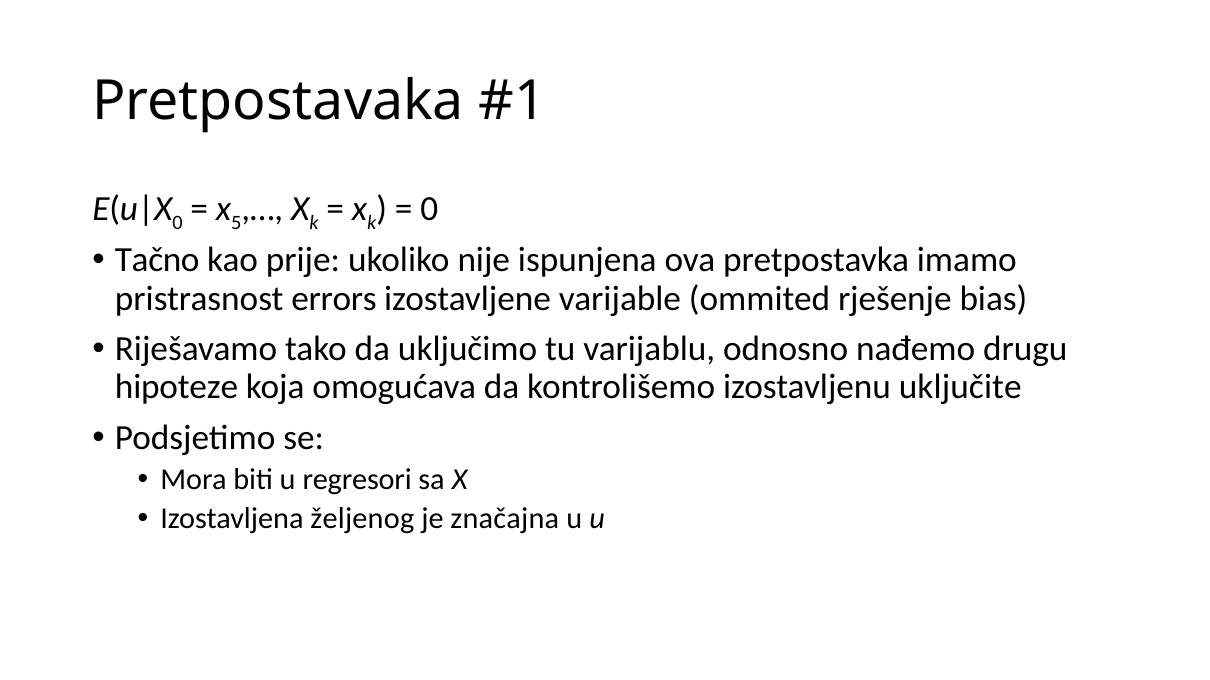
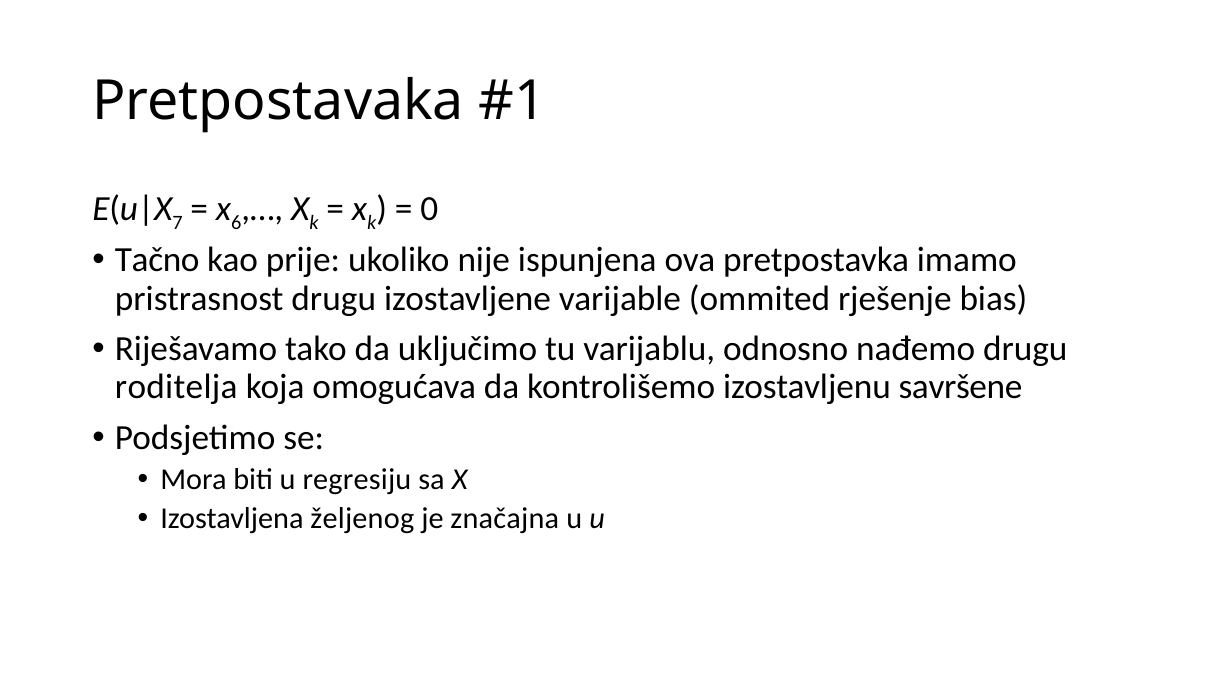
0 at (177, 223): 0 -> 7
5: 5 -> 6
pristrasnost errors: errors -> drugu
hipoteze: hipoteze -> roditelja
uključite: uključite -> savršene
regresori: regresori -> regresiju
